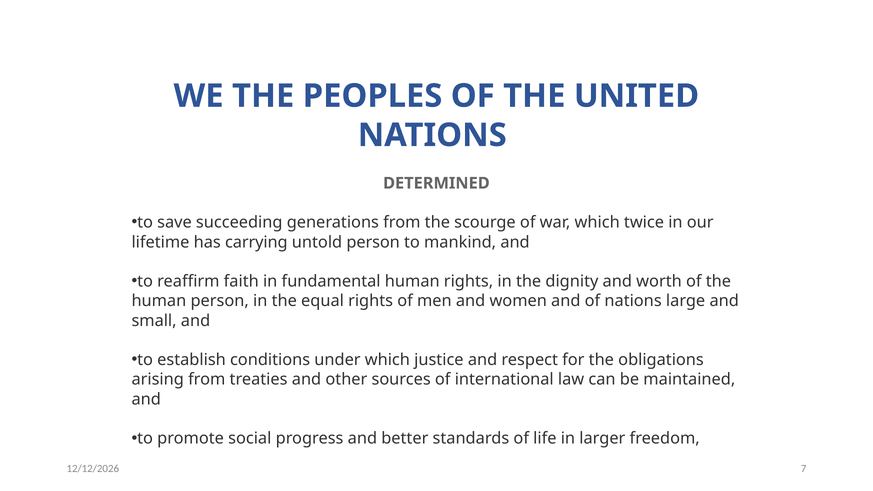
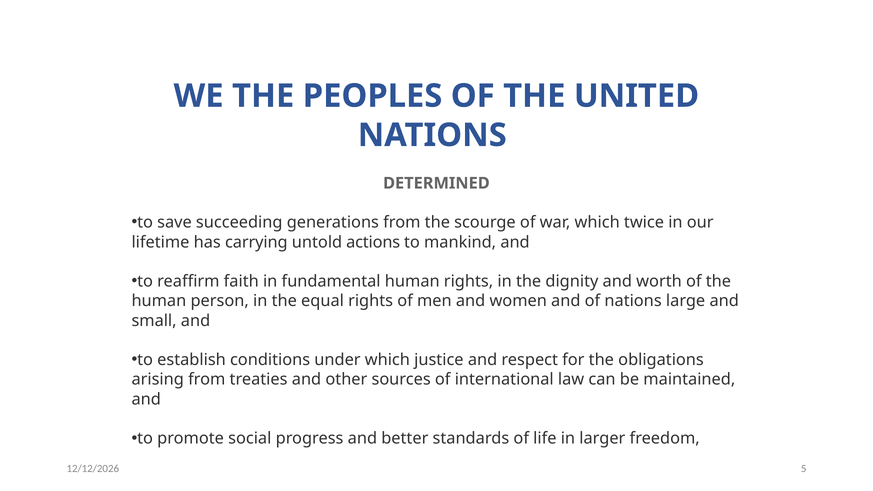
untold person: person -> actions
7: 7 -> 5
